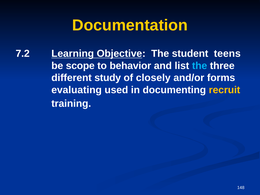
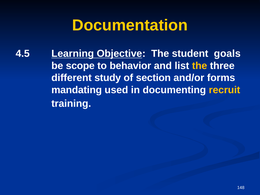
7.2: 7.2 -> 4.5
teens: teens -> goals
the at (200, 66) colour: light blue -> yellow
closely: closely -> section
evaluating: evaluating -> mandating
